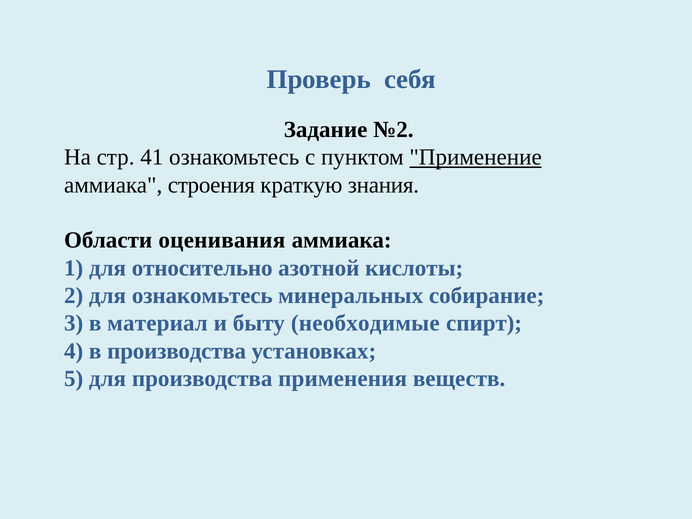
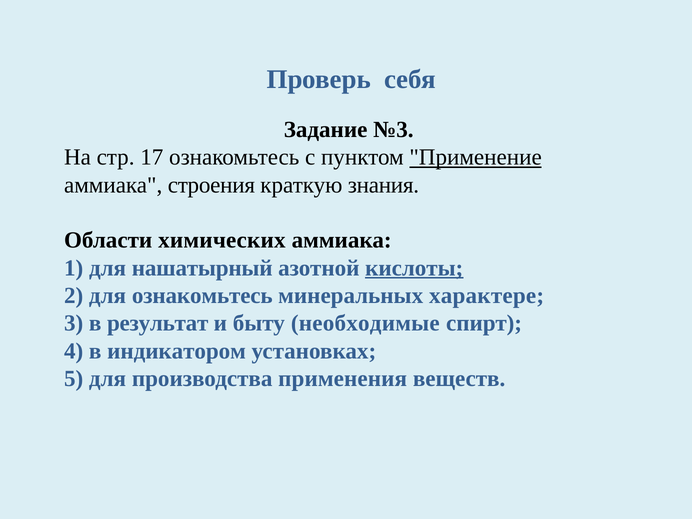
№2: №2 -> №3
41: 41 -> 17
оценивания: оценивания -> химических
относительно: относительно -> нашатырный
кислоты underline: none -> present
собирание: собирание -> характере
материал: материал -> результат
в производства: производства -> индикатором
